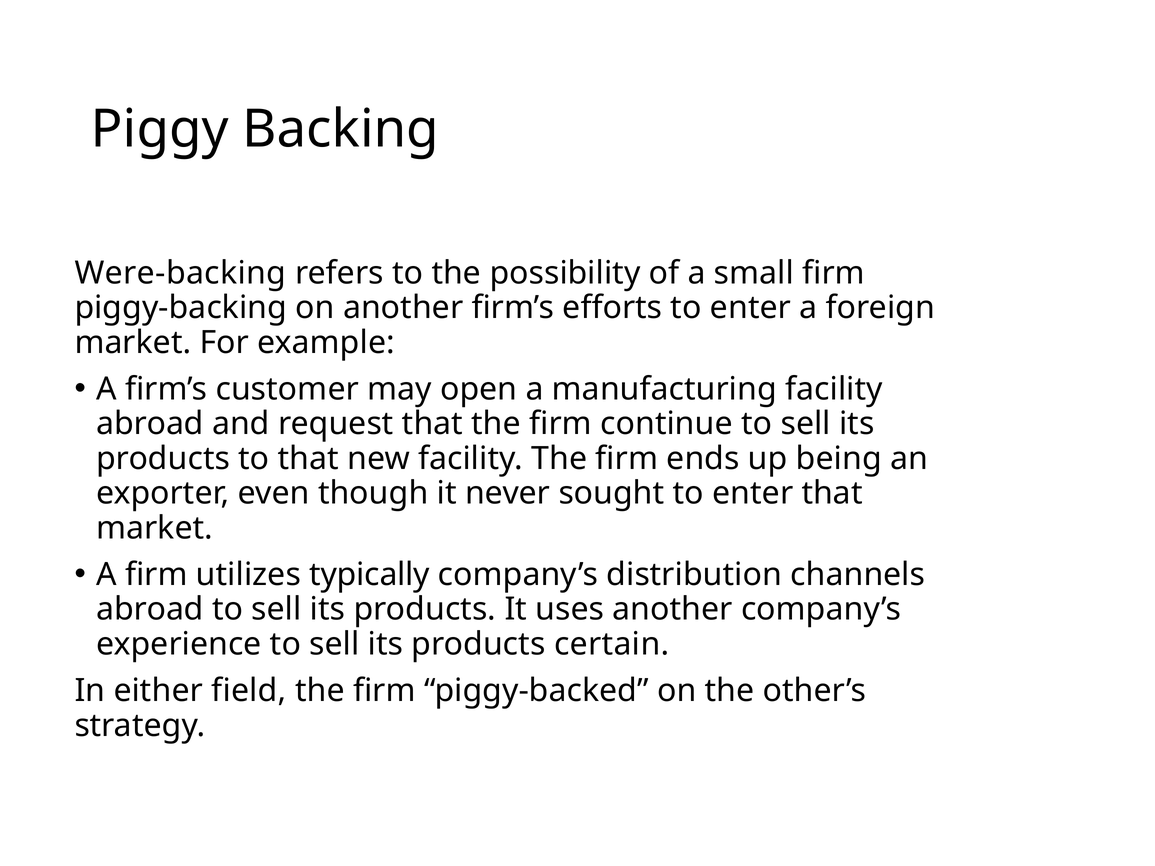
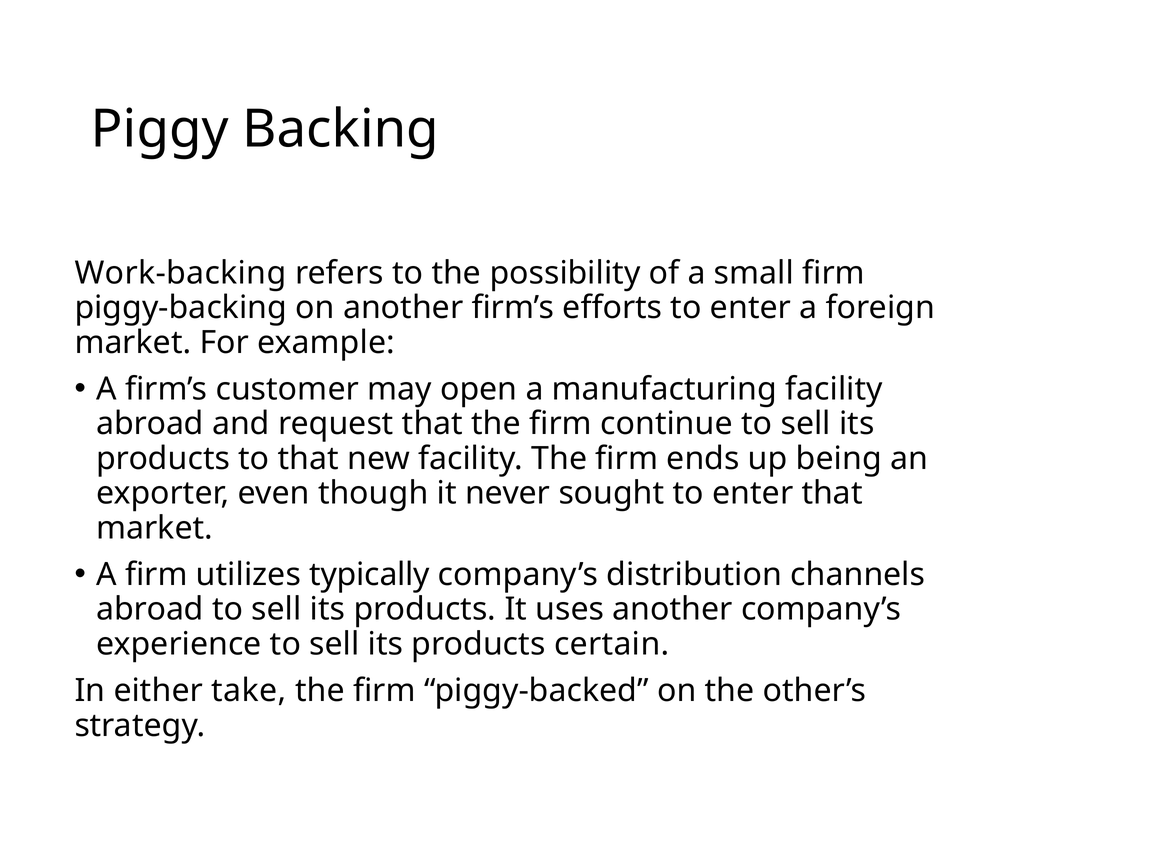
Were-backing: Were-backing -> Work-backing
field: field -> take
